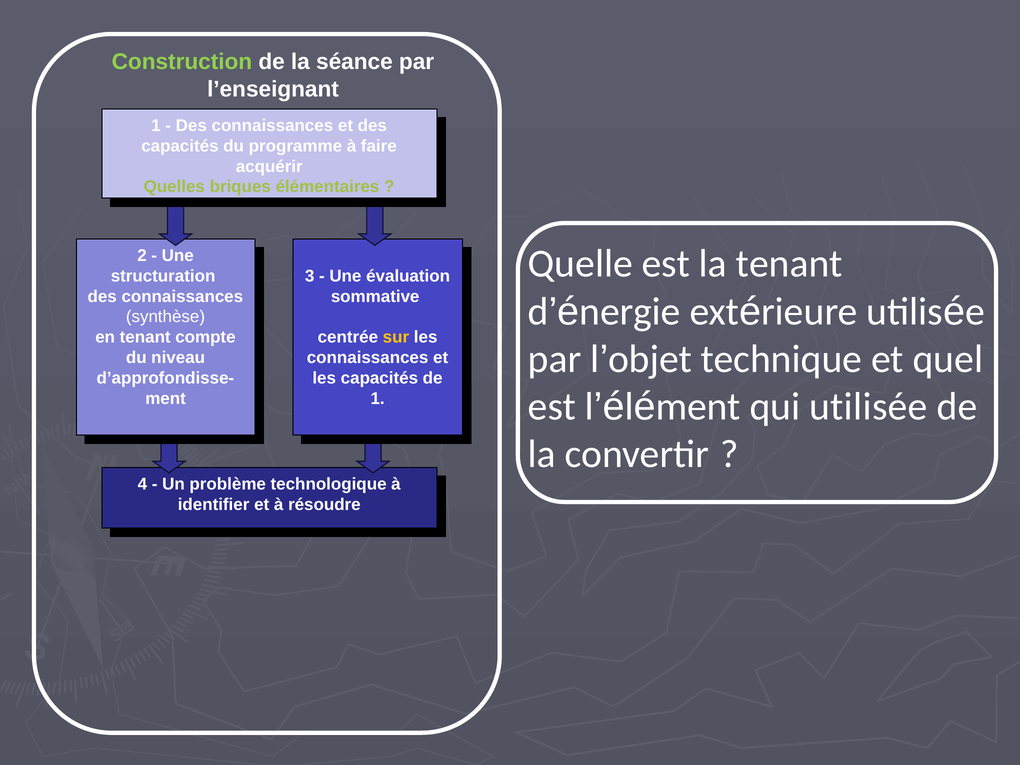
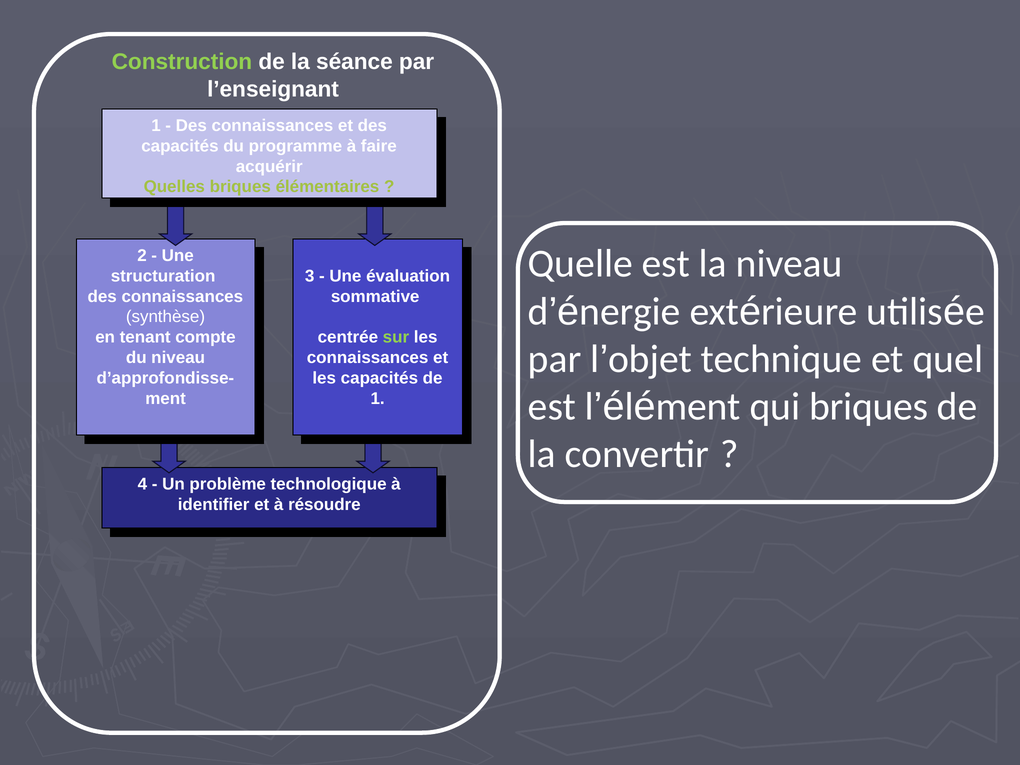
la tenant: tenant -> niveau
sur at (396, 337) colour: yellow -> light green
qui utilisée: utilisée -> briques
